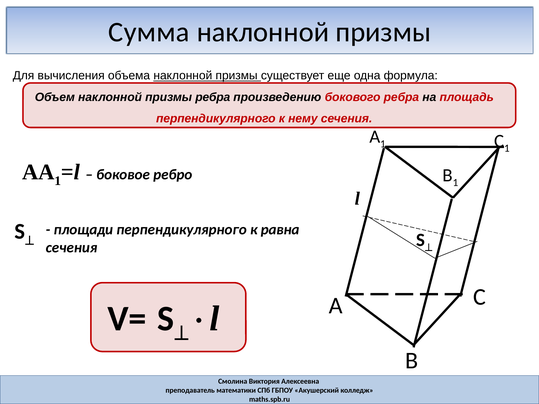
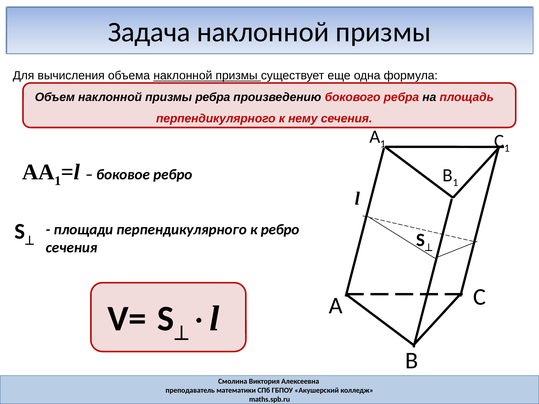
Сумма: Сумма -> Задача
к равна: равна -> ребро
